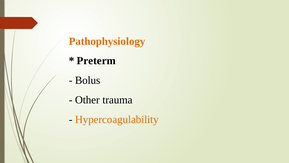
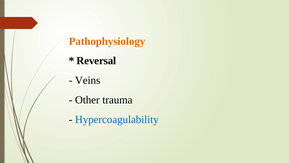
Preterm: Preterm -> Reversal
Bolus: Bolus -> Veins
Hypercoagulability colour: orange -> blue
